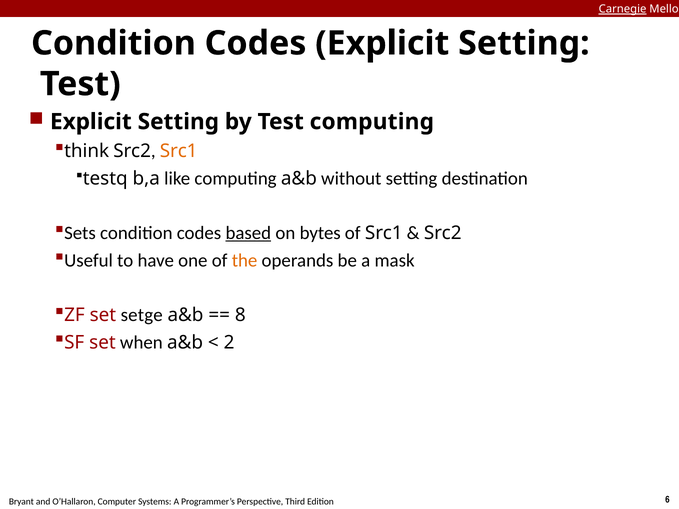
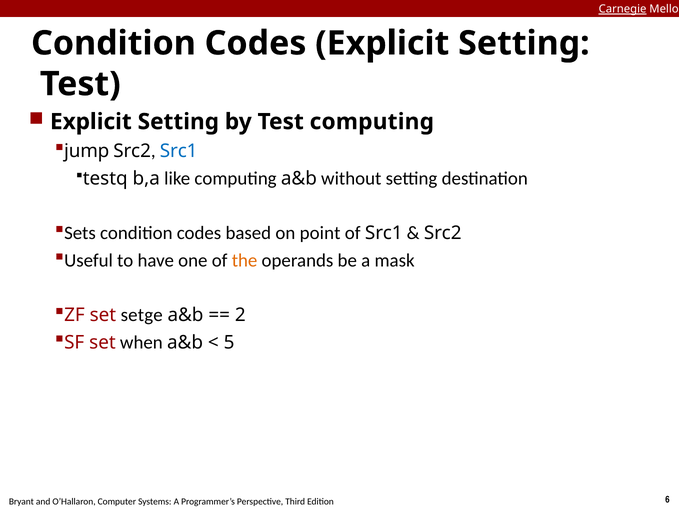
think: think -> jump
Src1 at (179, 151) colour: orange -> blue
based underline: present -> none
bytes: bytes -> point
8: 8 -> 2
2: 2 -> 5
